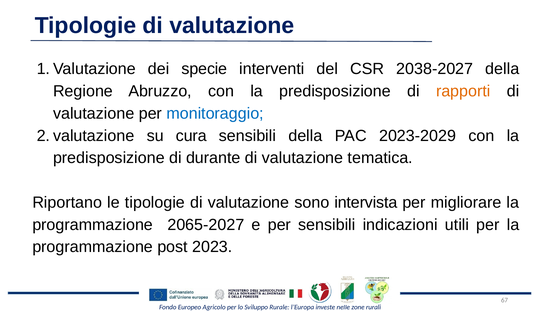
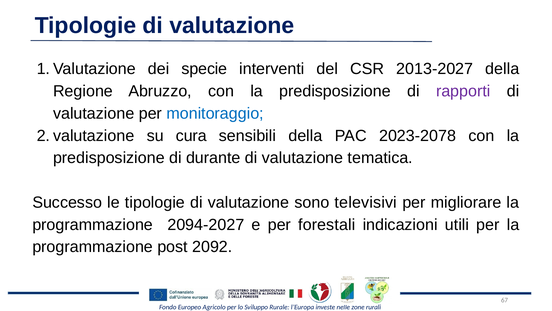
2038-2027: 2038-2027 -> 2013-2027
rapporti colour: orange -> purple
2023-2029: 2023-2029 -> 2023-2078
Riportano: Riportano -> Successo
intervista: intervista -> televisivi
2065-2027: 2065-2027 -> 2094-2027
per sensibili: sensibili -> forestali
2023: 2023 -> 2092
